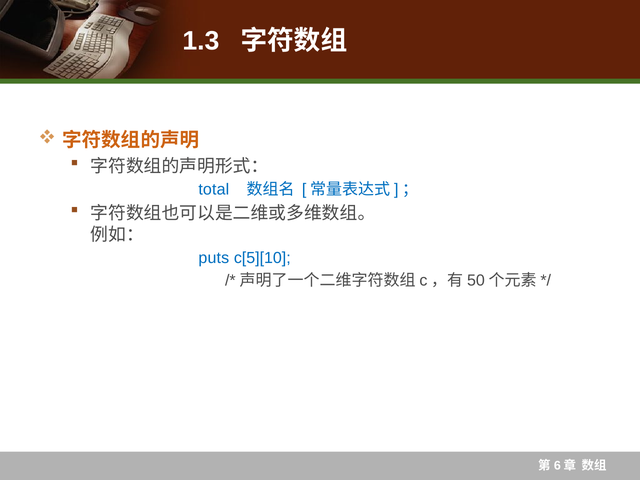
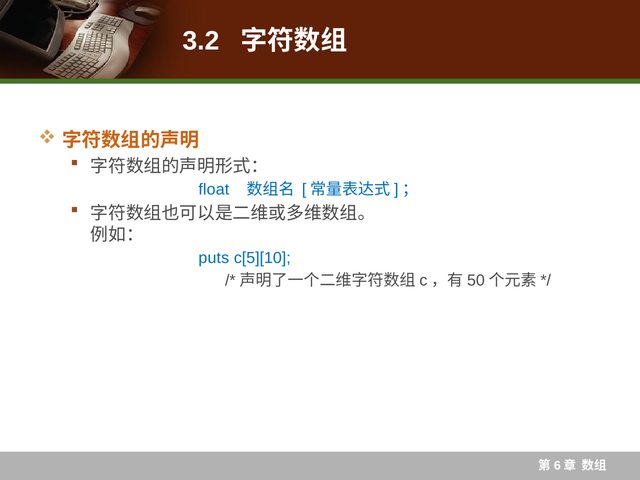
1.3: 1.3 -> 3.2
total: total -> float
